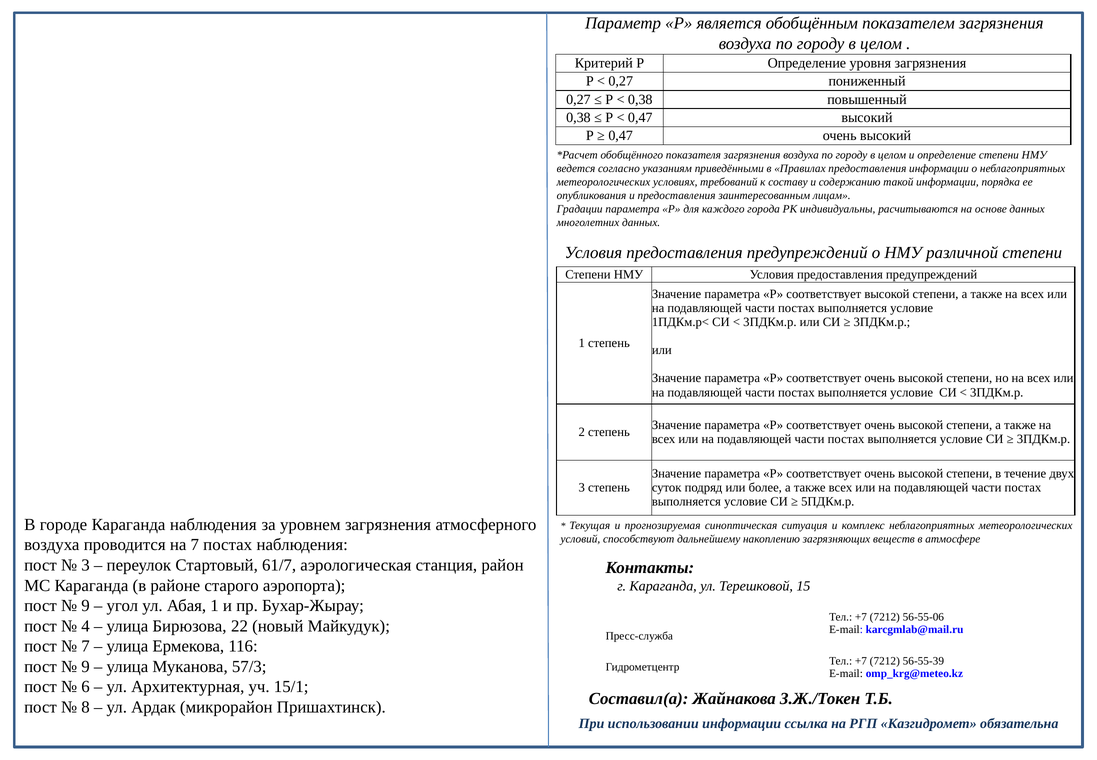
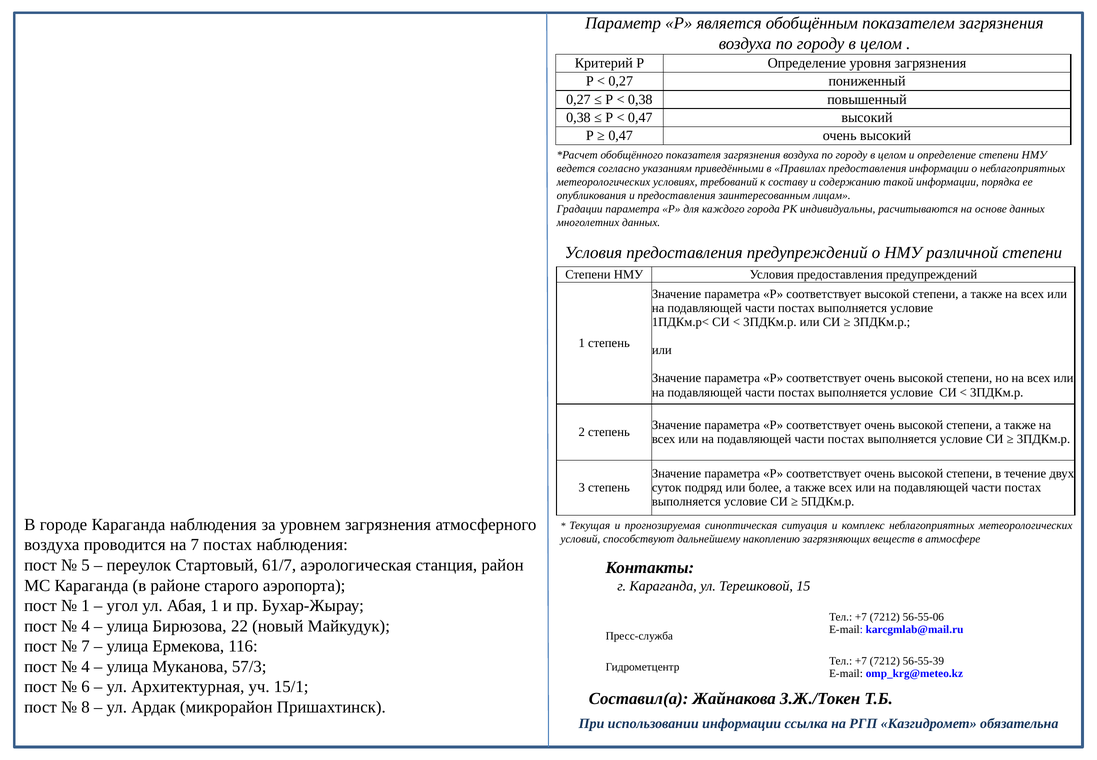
3 at (86, 565): 3 -> 5
9 at (86, 605): 9 -> 1
9 at (86, 666): 9 -> 4
